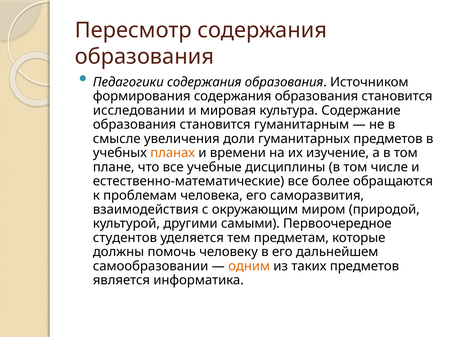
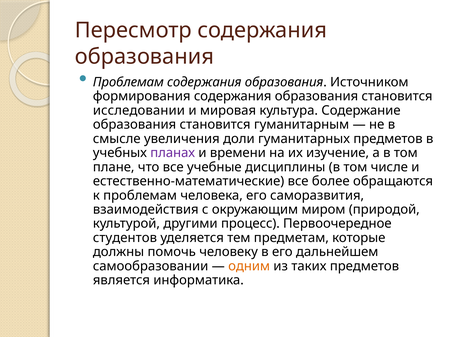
Педагогики at (128, 82): Педагогики -> Проблемам
планах colour: orange -> purple
самыми: самыми -> процесс
